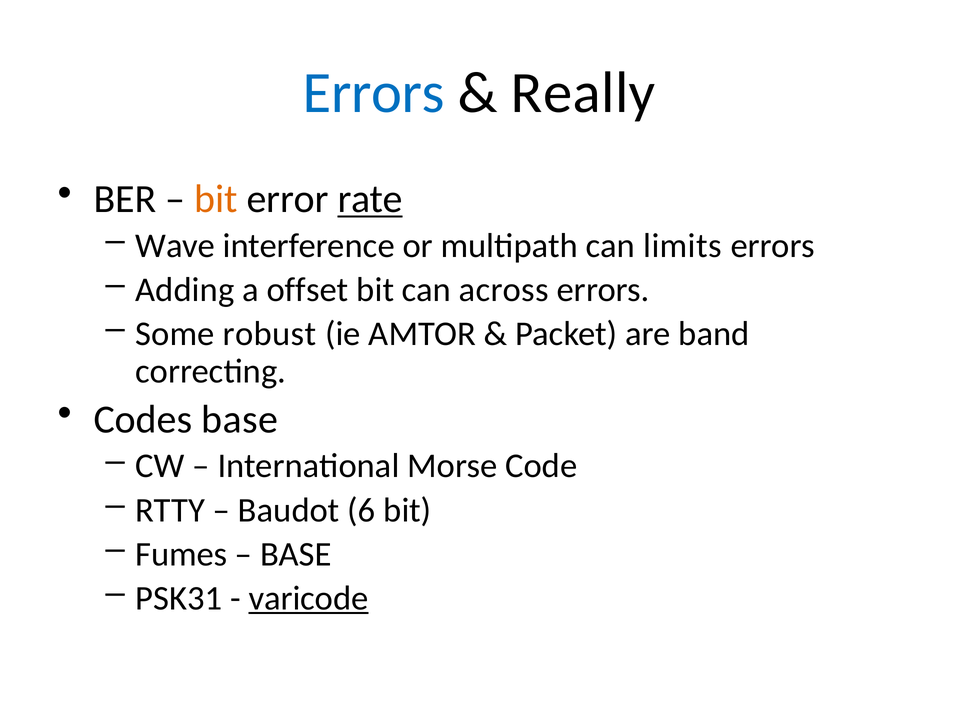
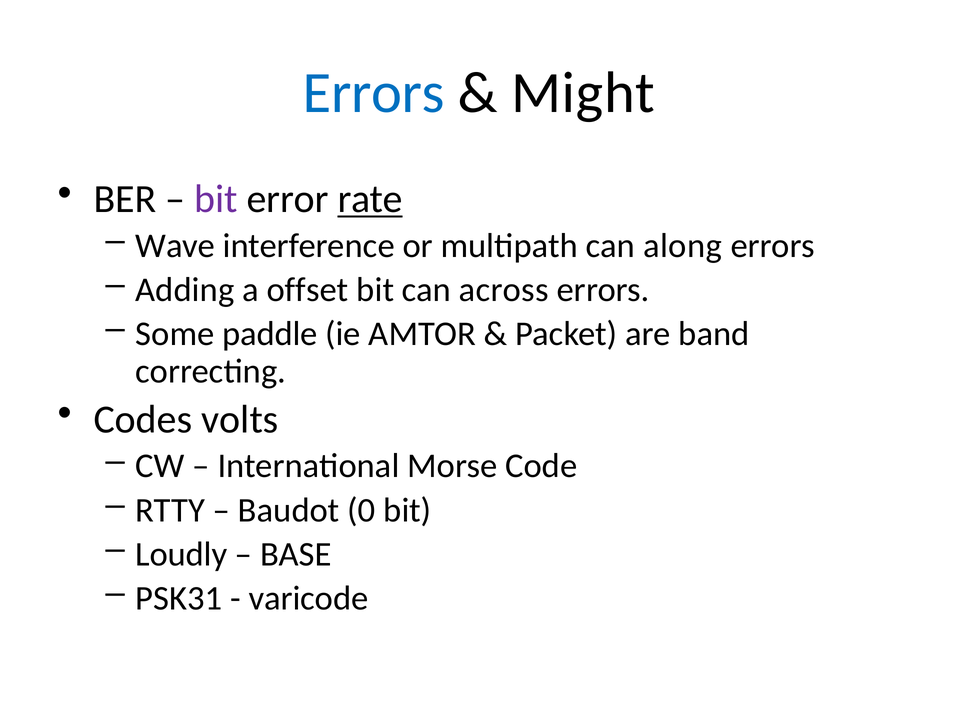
Really: Really -> Might
bit at (216, 199) colour: orange -> purple
limits: limits -> along
robust: robust -> paddle
Codes base: base -> volts
6: 6 -> 0
Fumes: Fumes -> Loudly
varicode underline: present -> none
